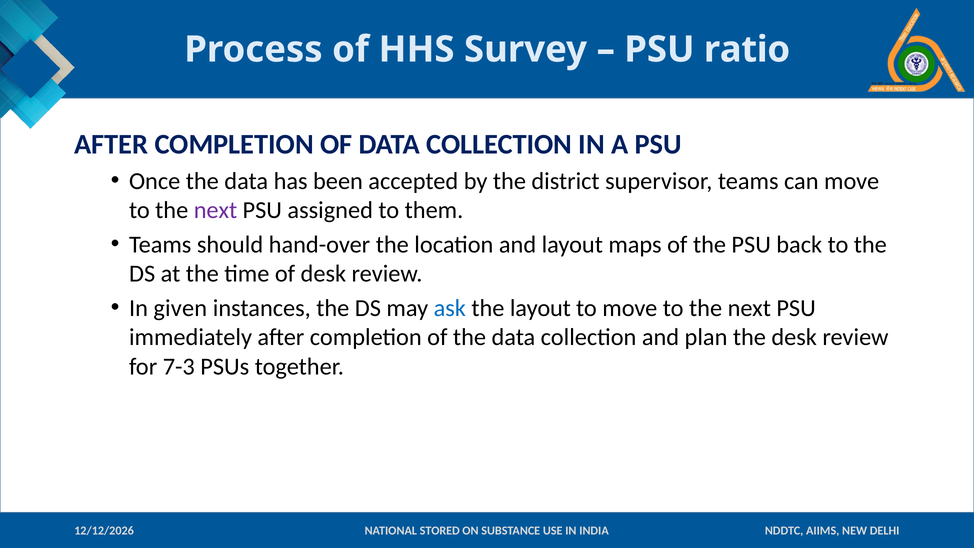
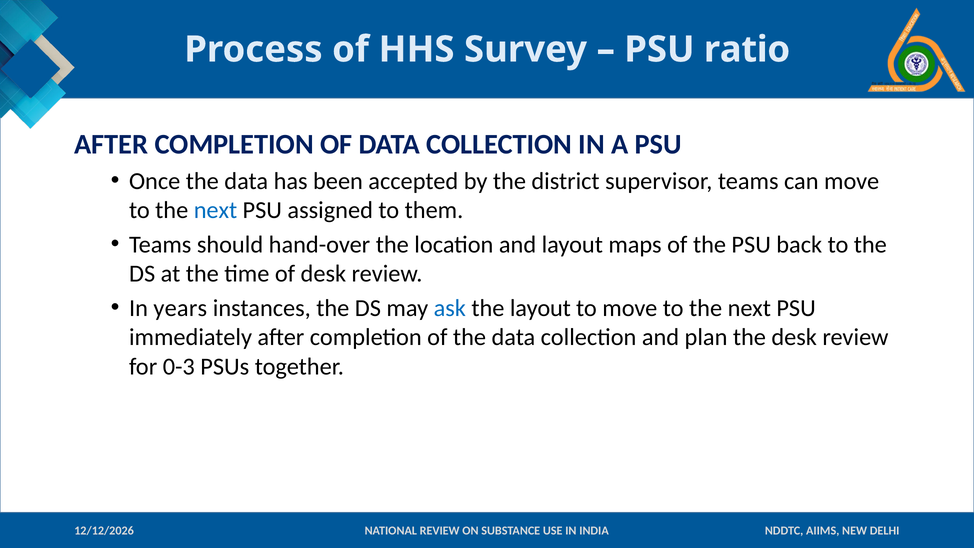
next at (215, 210) colour: purple -> blue
given: given -> years
7-3: 7-3 -> 0-3
NATIONAL STORED: STORED -> REVIEW
